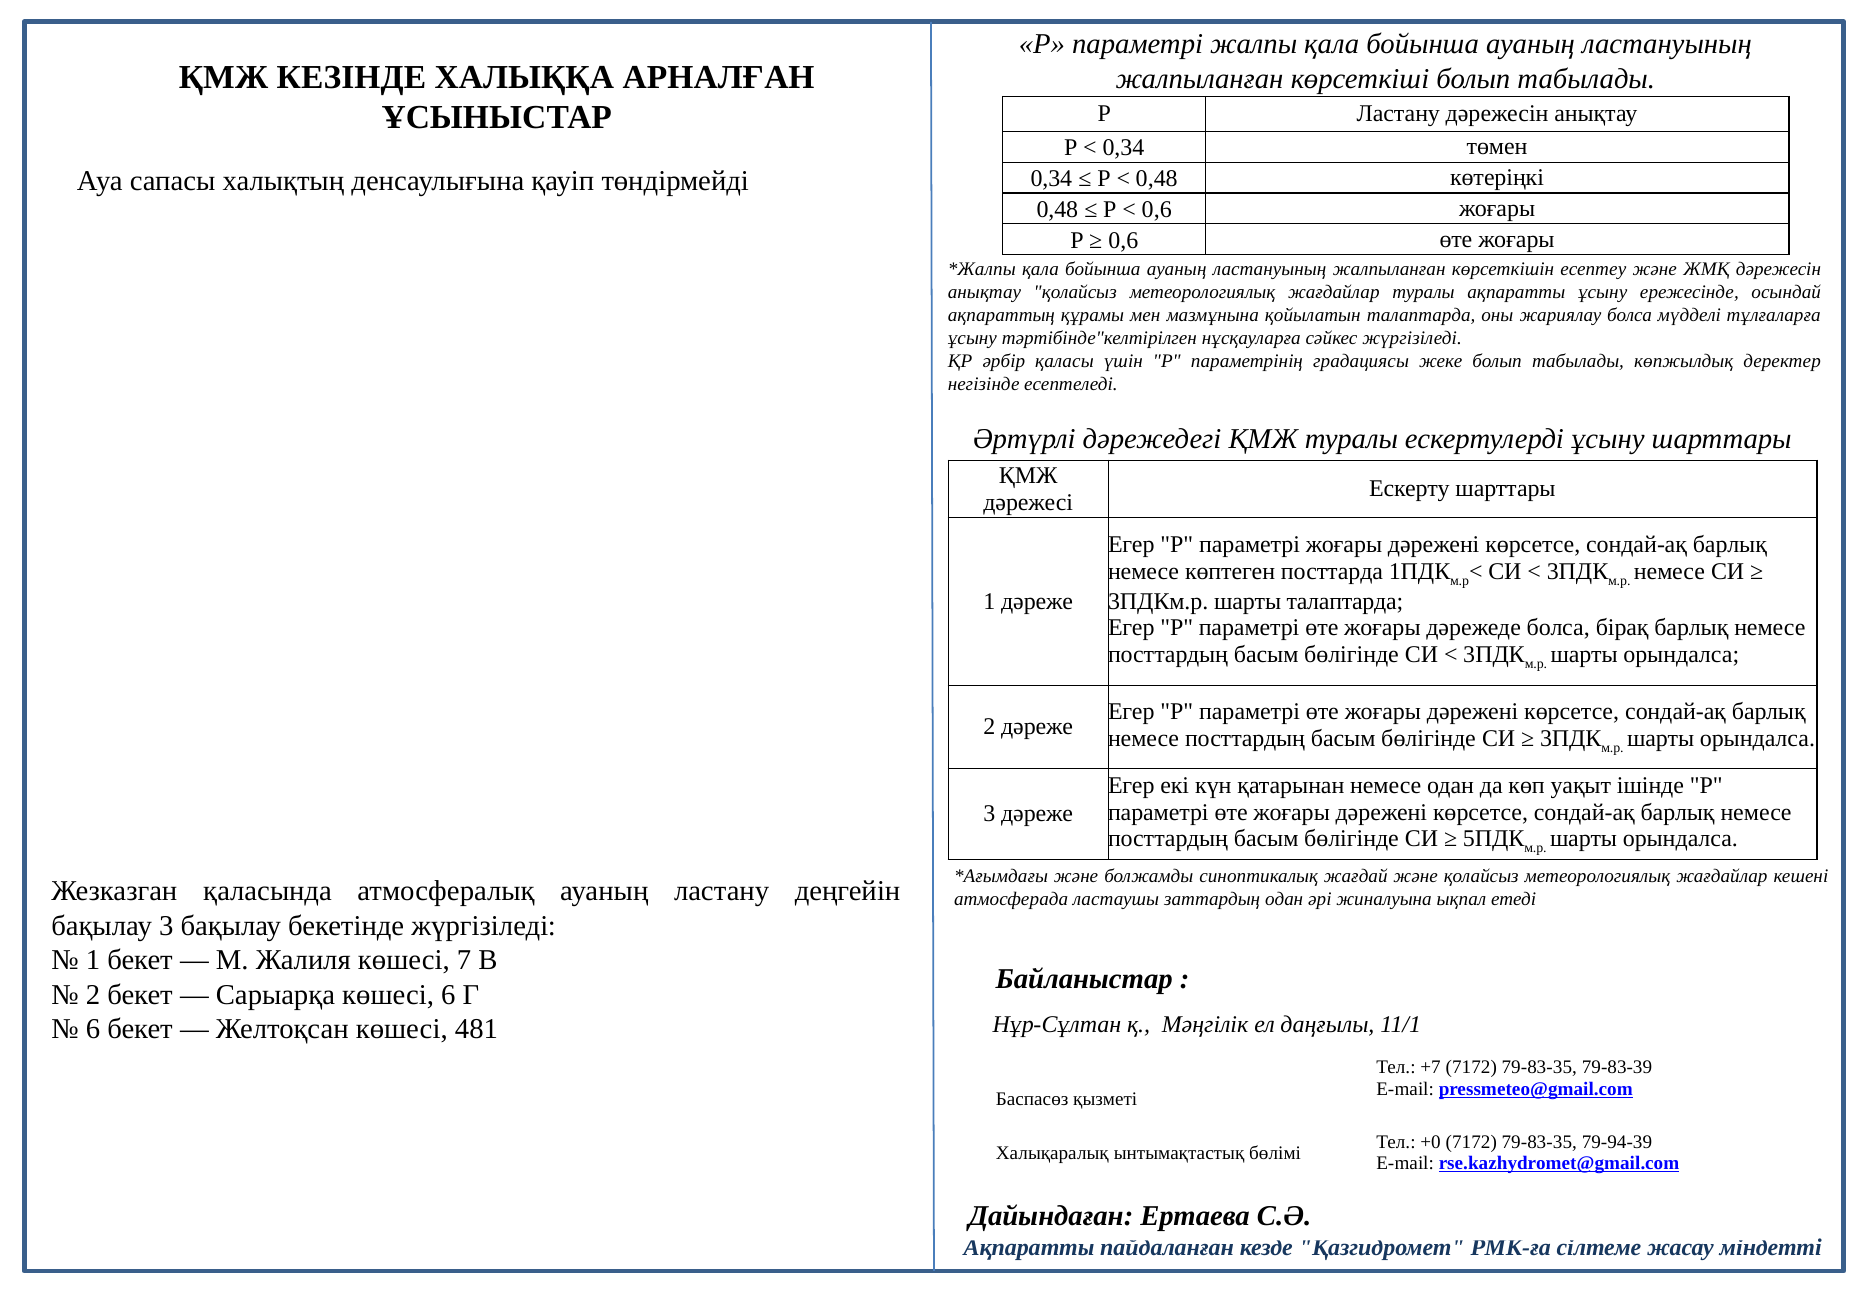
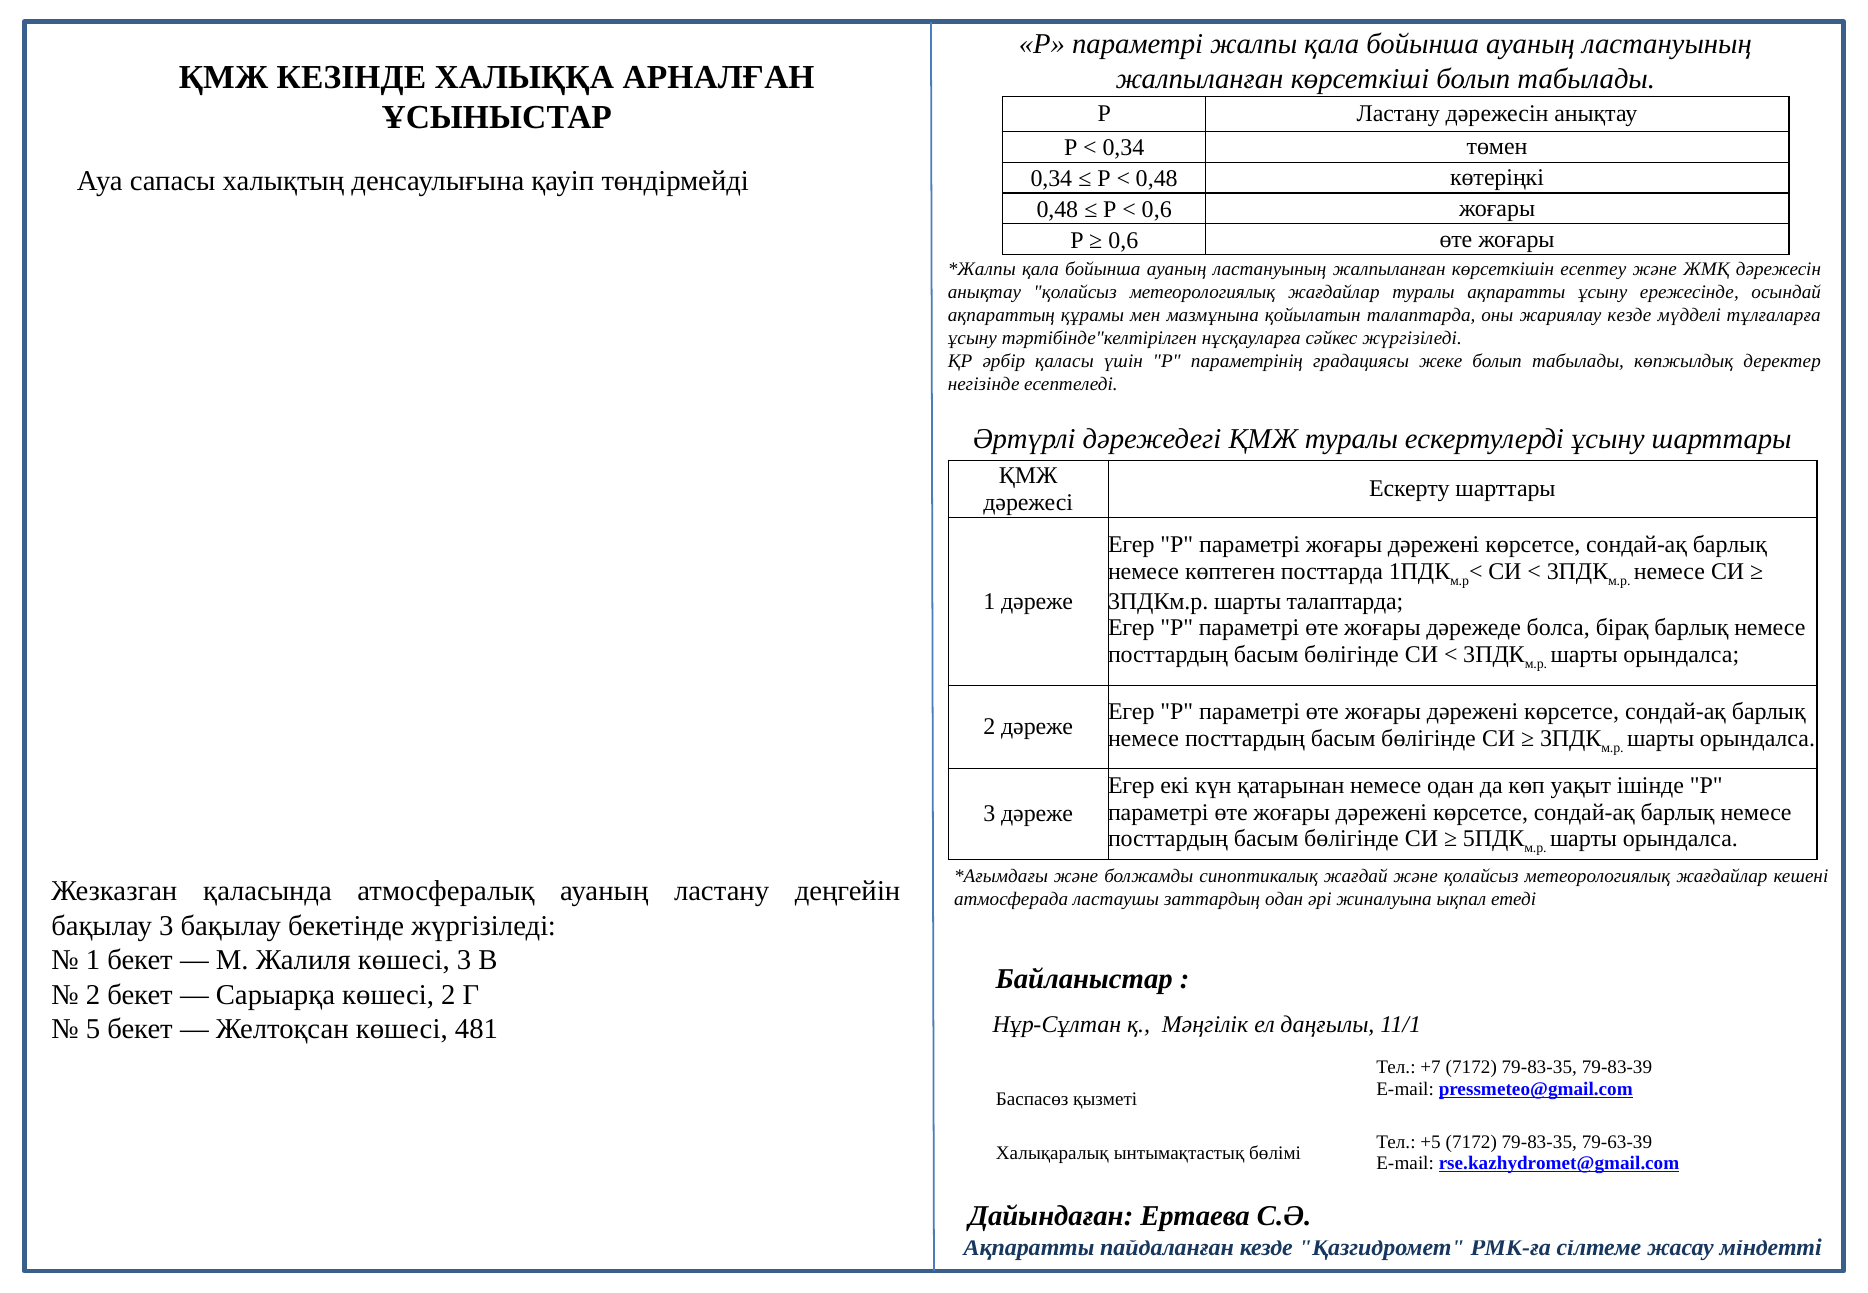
жариялау болса: болса -> кезде
көшесі 7: 7 -> 3
көшесі 6: 6 -> 2
6 at (93, 1029): 6 -> 5
+0: +0 -> +5
79-94-39: 79-94-39 -> 79-63-39
